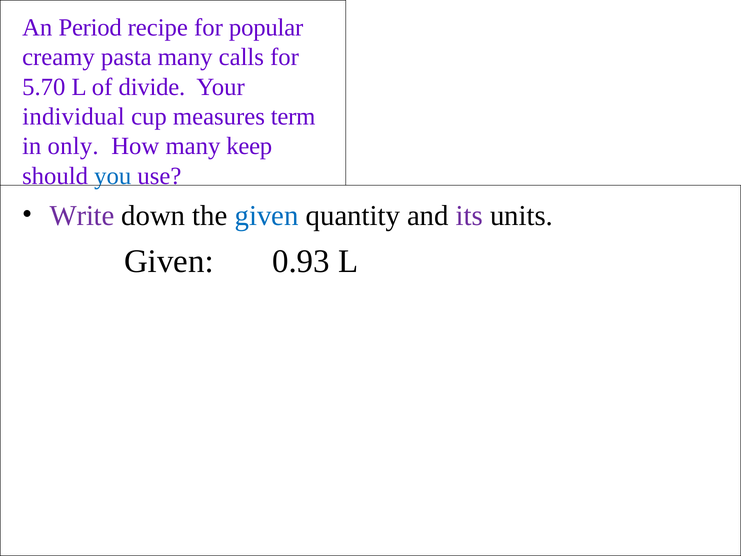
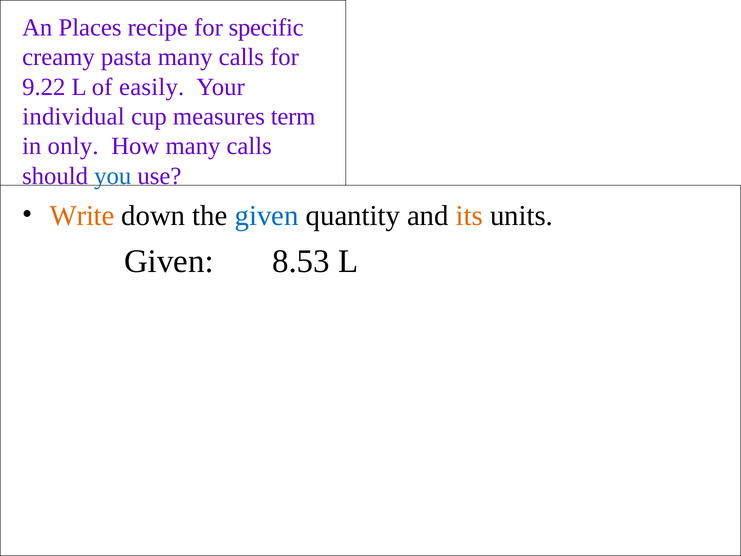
Period: Period -> Places
popular: popular -> specific
5.70: 5.70 -> 9.22
divide: divide -> easily
How many keep: keep -> calls
Write colour: purple -> orange
its colour: purple -> orange
0.93: 0.93 -> 8.53
